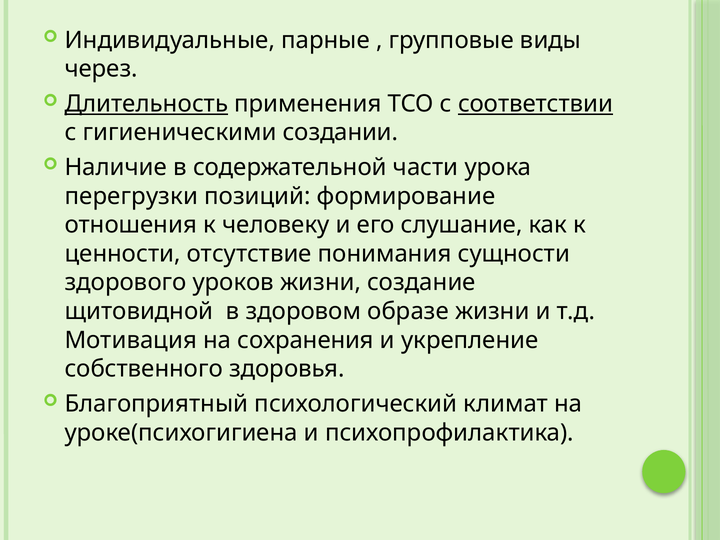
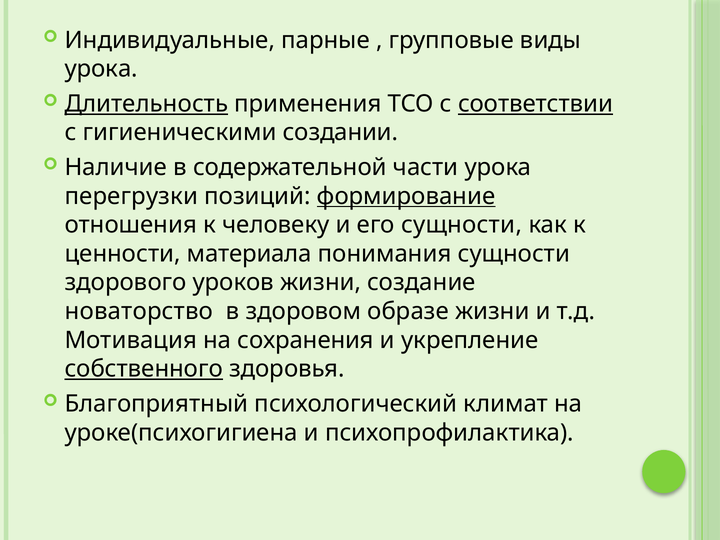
через at (101, 69): через -> урока
формирование underline: none -> present
его слушание: слушание -> сущности
отсутствие: отсутствие -> материала
щитовидной: щитовидной -> новаторство
собственного underline: none -> present
